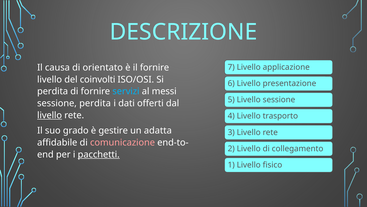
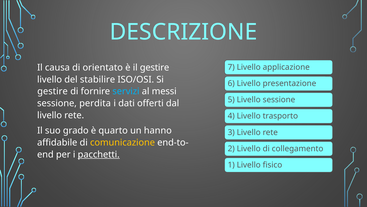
il fornire: fornire -> gestire
coinvolti: coinvolti -> stabilire
perdita at (53, 91): perdita -> gestire
livello at (50, 115) underline: present -> none
gestire: gestire -> quarto
adatta: adatta -> hanno
comunicazione colour: pink -> yellow
